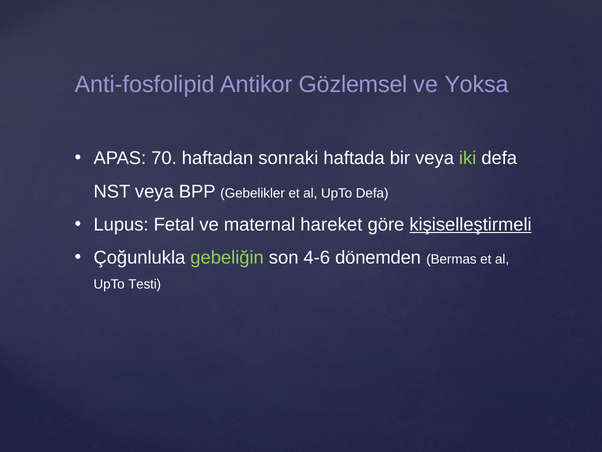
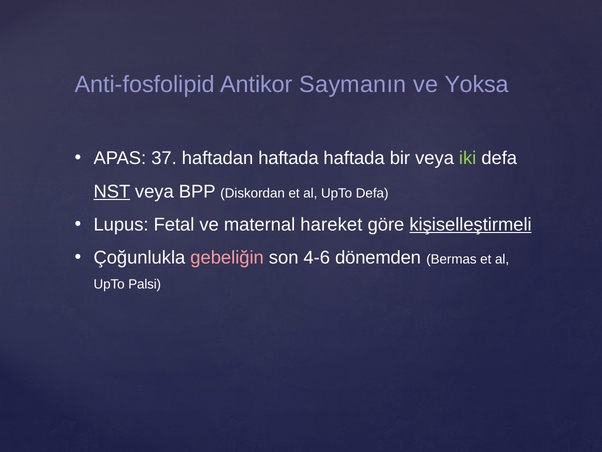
Gözlemsel: Gözlemsel -> Saymanın
70: 70 -> 37
haftadan sonraki: sonraki -> haftada
NST underline: none -> present
Gebelikler: Gebelikler -> Diskordan
gebeliğin colour: light green -> pink
Testi: Testi -> Palsi
